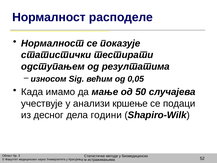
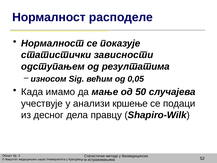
тестирати: тестирати -> зависности
години: години -> правцу
